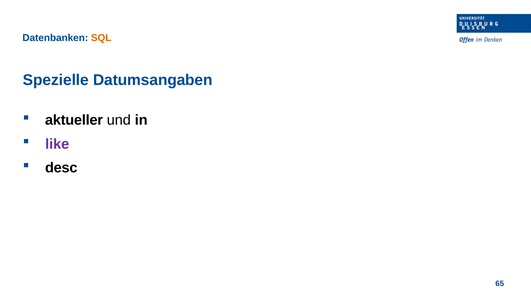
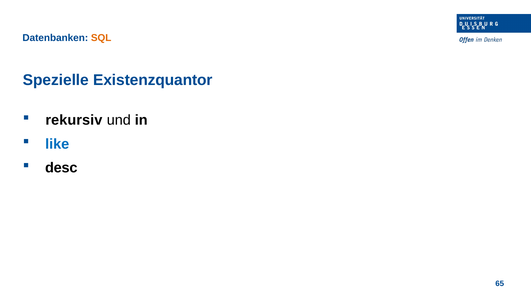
Datumsangaben: Datumsangaben -> Existenzquantor
aktueller: aktueller -> rekursiv
like colour: purple -> blue
